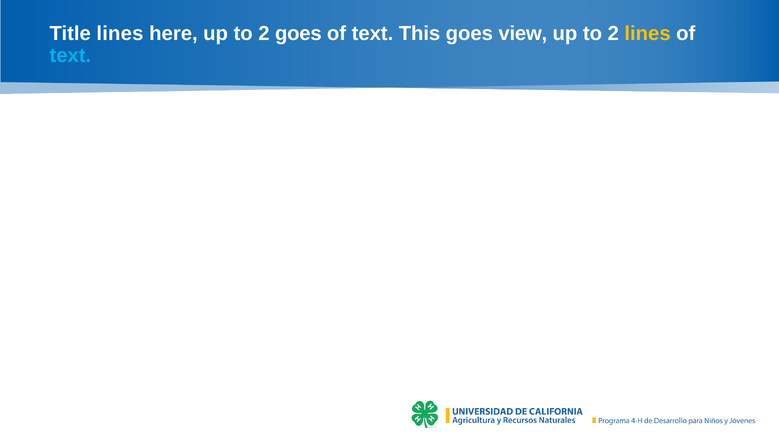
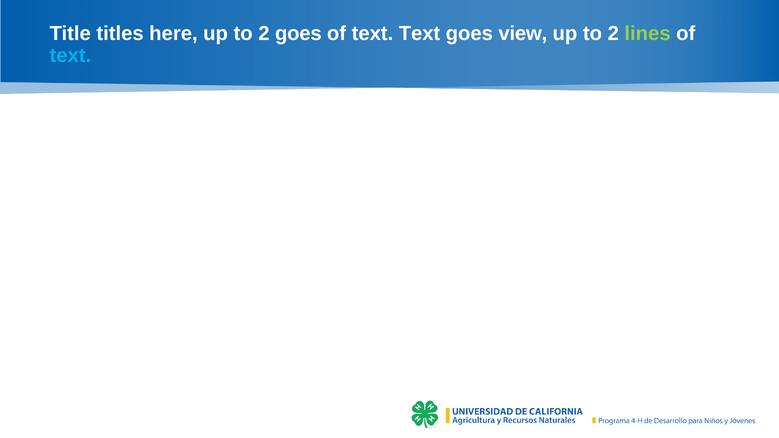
Title lines: lines -> titles
text This: This -> Text
lines at (648, 34) colour: yellow -> light green
